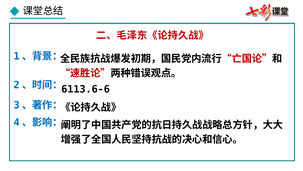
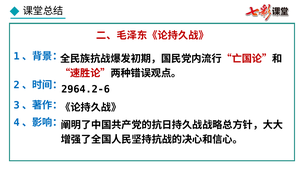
6113.6-6: 6113.6-6 -> 2964.2-6
